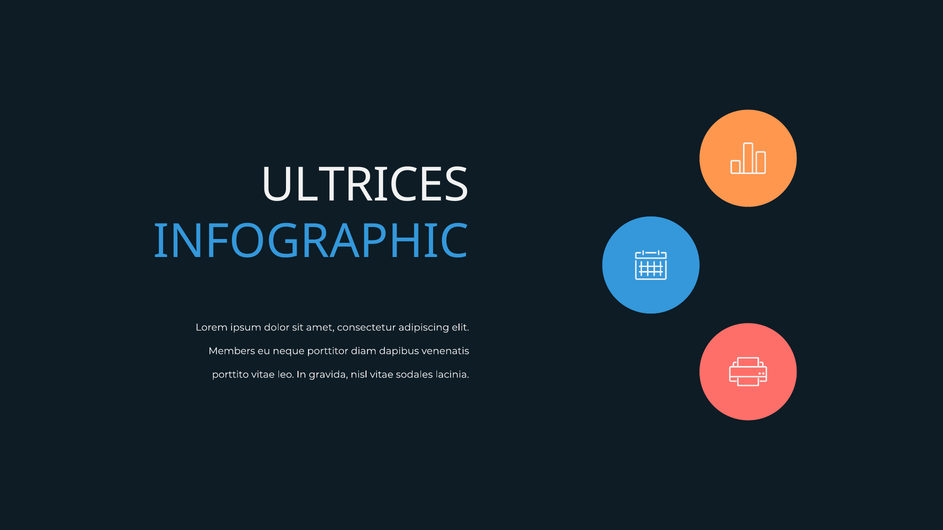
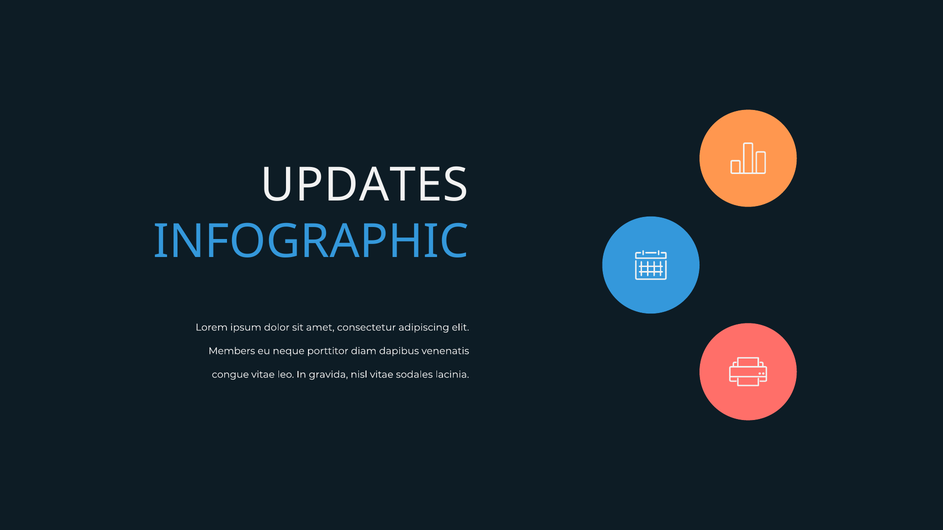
ULTRICES: ULTRICES -> UPDATES
porttito: porttito -> congue
